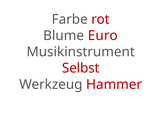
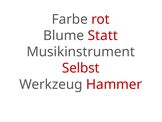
Euro: Euro -> Statt
